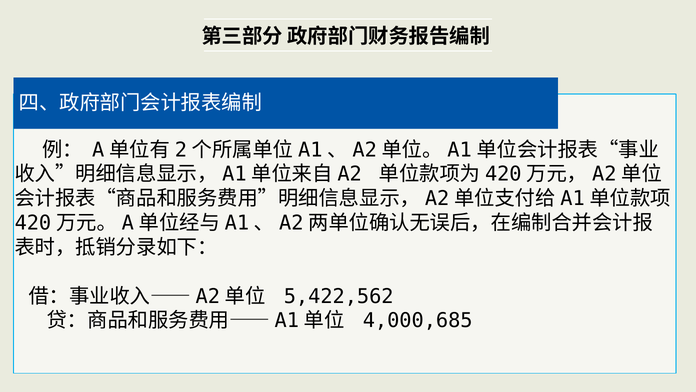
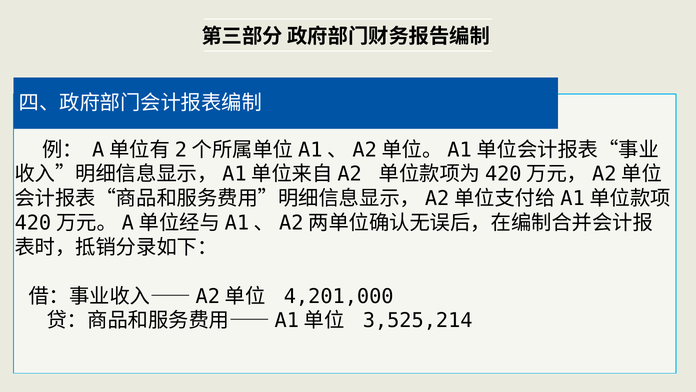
5,422,562: 5,422,562 -> 4,201,000
4,000,685: 4,000,685 -> 3,525,214
